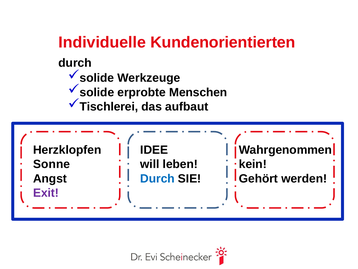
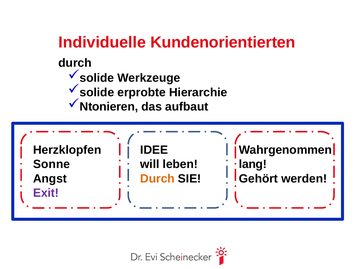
Menschen: Menschen -> Hierarchie
Tischlerei: Tischlerei -> Ntonieren
kein: kein -> lang
Durch at (157, 178) colour: blue -> orange
